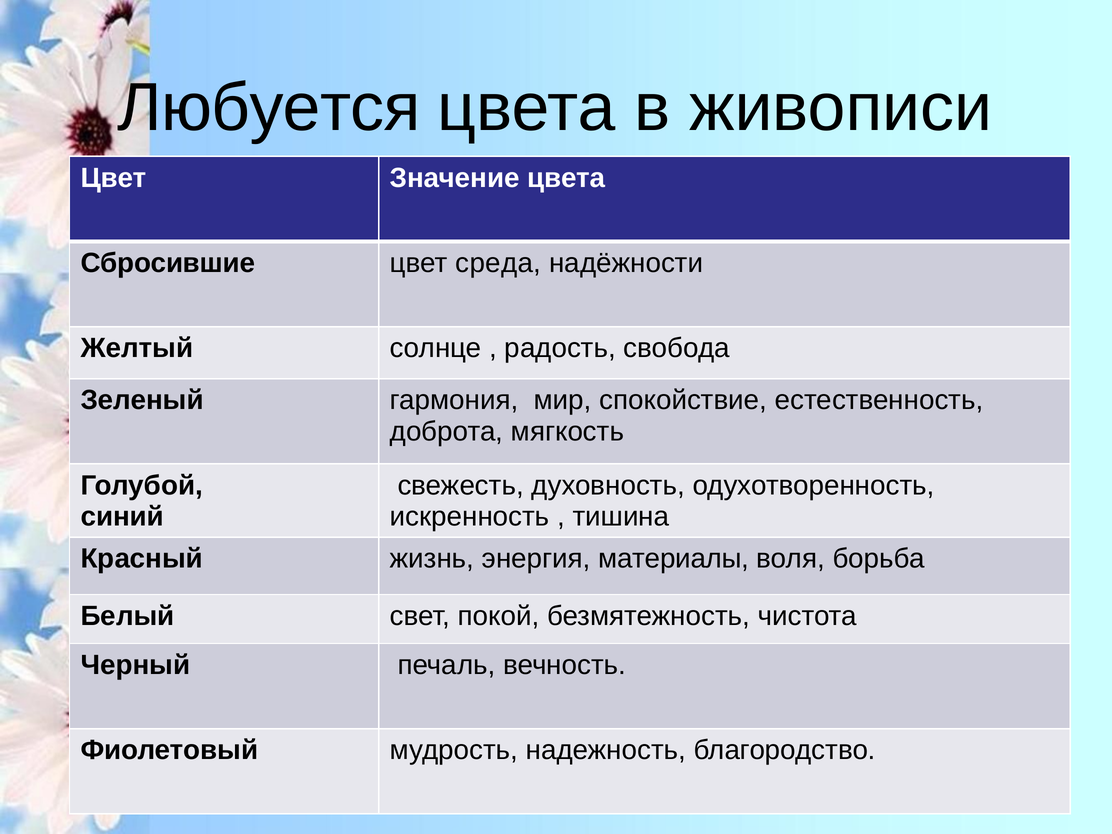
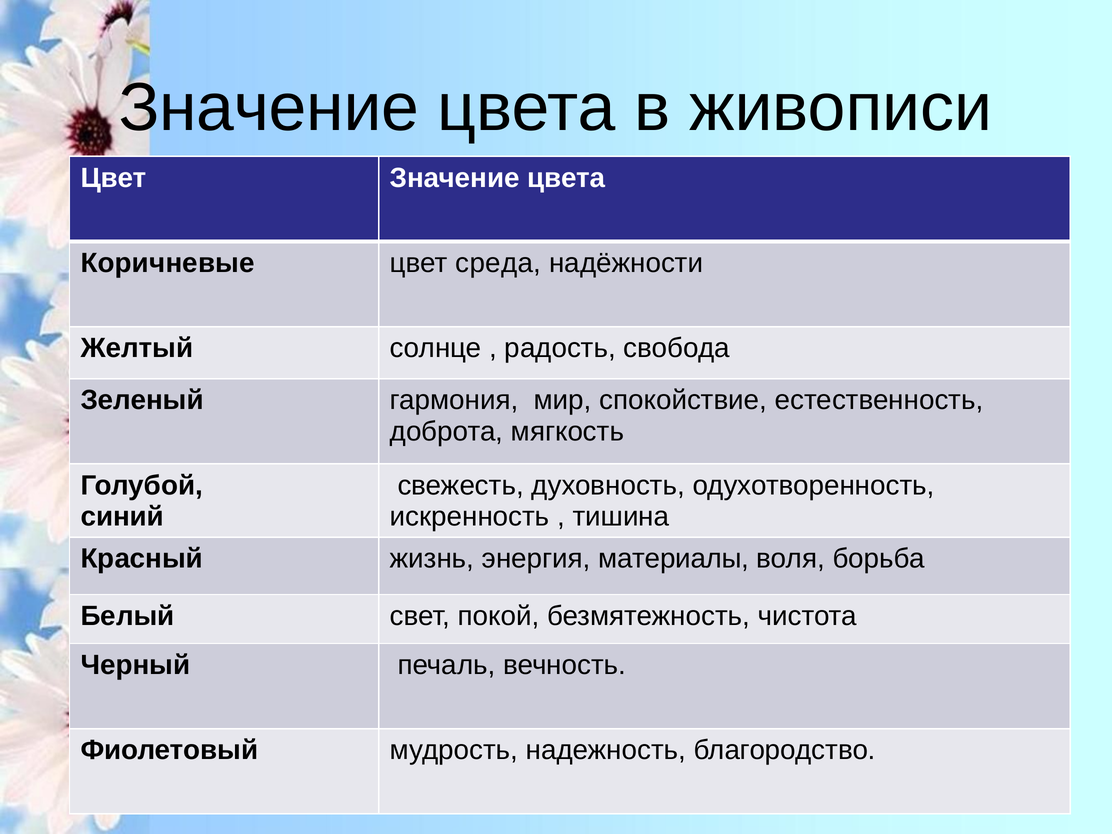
Любуется at (269, 108): Любуется -> Значение
Сбросившие: Сбросившие -> Коричневые
